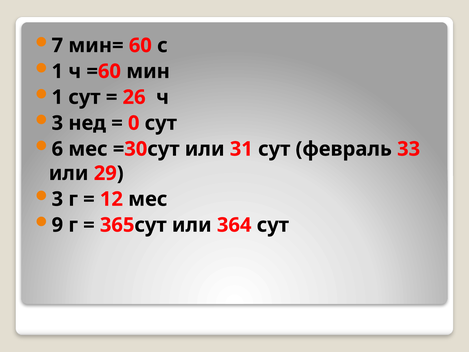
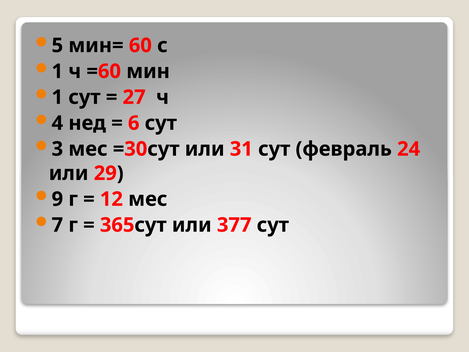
7: 7 -> 5
26: 26 -> 27
3 at (57, 123): 3 -> 4
0: 0 -> 6
6: 6 -> 3
33: 33 -> 24
3 at (57, 199): 3 -> 9
9: 9 -> 7
364: 364 -> 377
